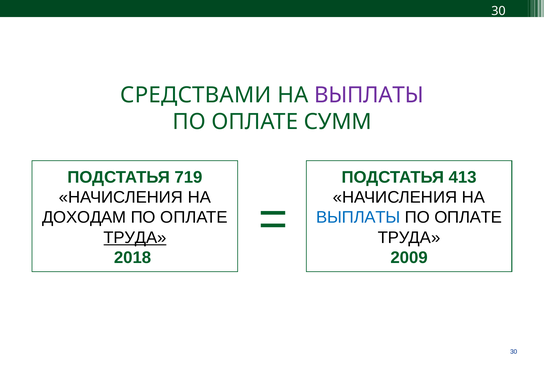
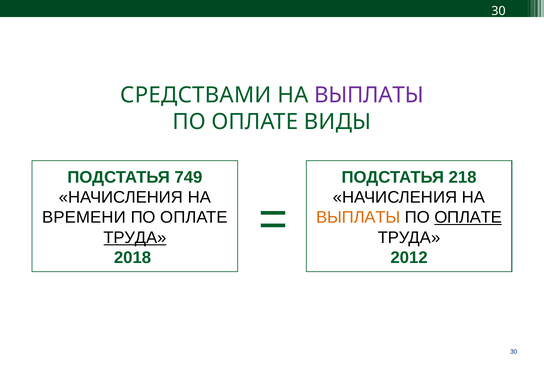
СУММ: СУММ -> ВИДЫ
719: 719 -> 749
413: 413 -> 218
ДОХОДАМ: ДОХОДАМ -> ВРЕМЕНИ
ВЫПЛАТЫ at (358, 217) colour: blue -> orange
ОПЛАТЕ at (468, 217) underline: none -> present
2009: 2009 -> 2012
